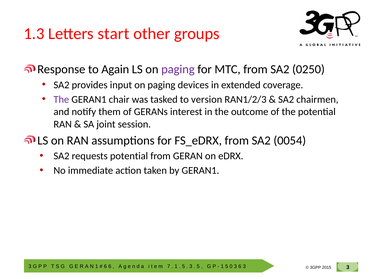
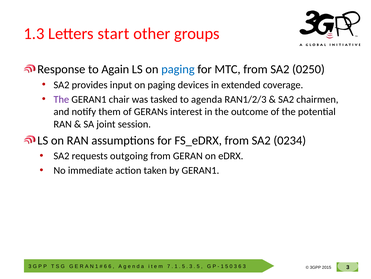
paging at (178, 69) colour: purple -> blue
version: version -> agenda
0054: 0054 -> 0234
requests potential: potential -> outgoing
